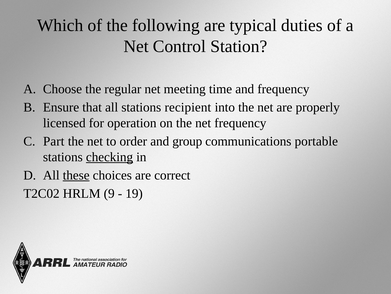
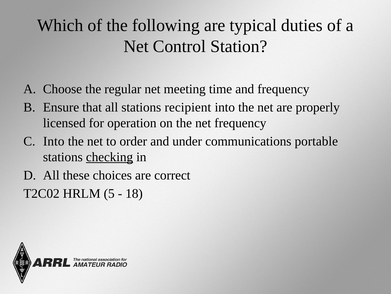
Part at (54, 141): Part -> Into
group: group -> under
these underline: present -> none
9: 9 -> 5
19: 19 -> 18
